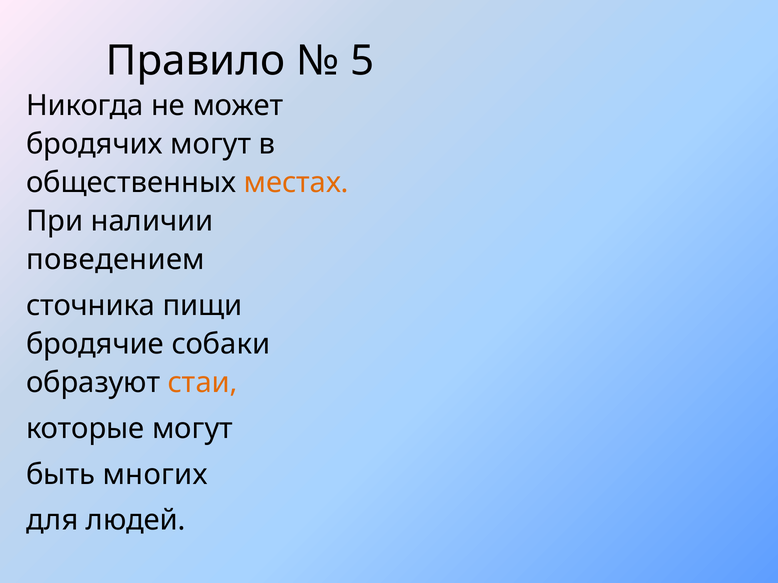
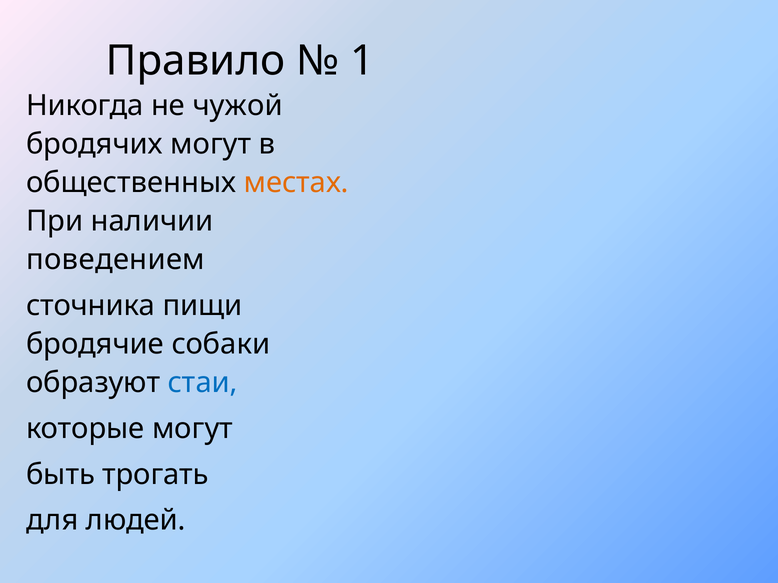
5: 5 -> 1
может: может -> чужой
стаи colour: orange -> blue
многих: многих -> трогать
